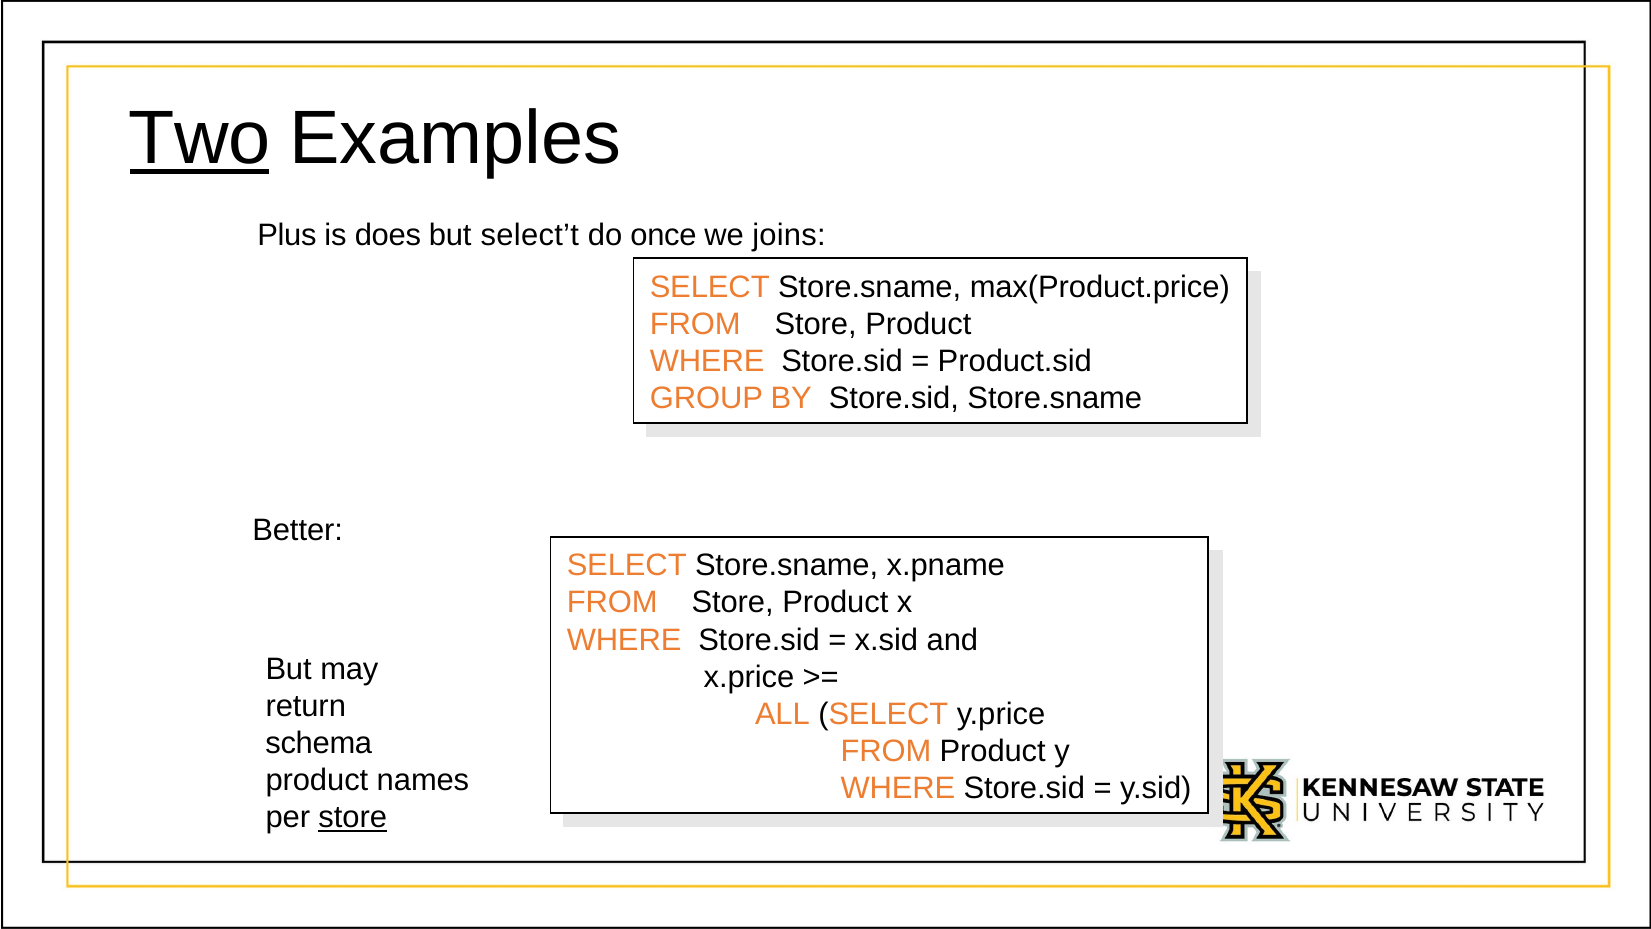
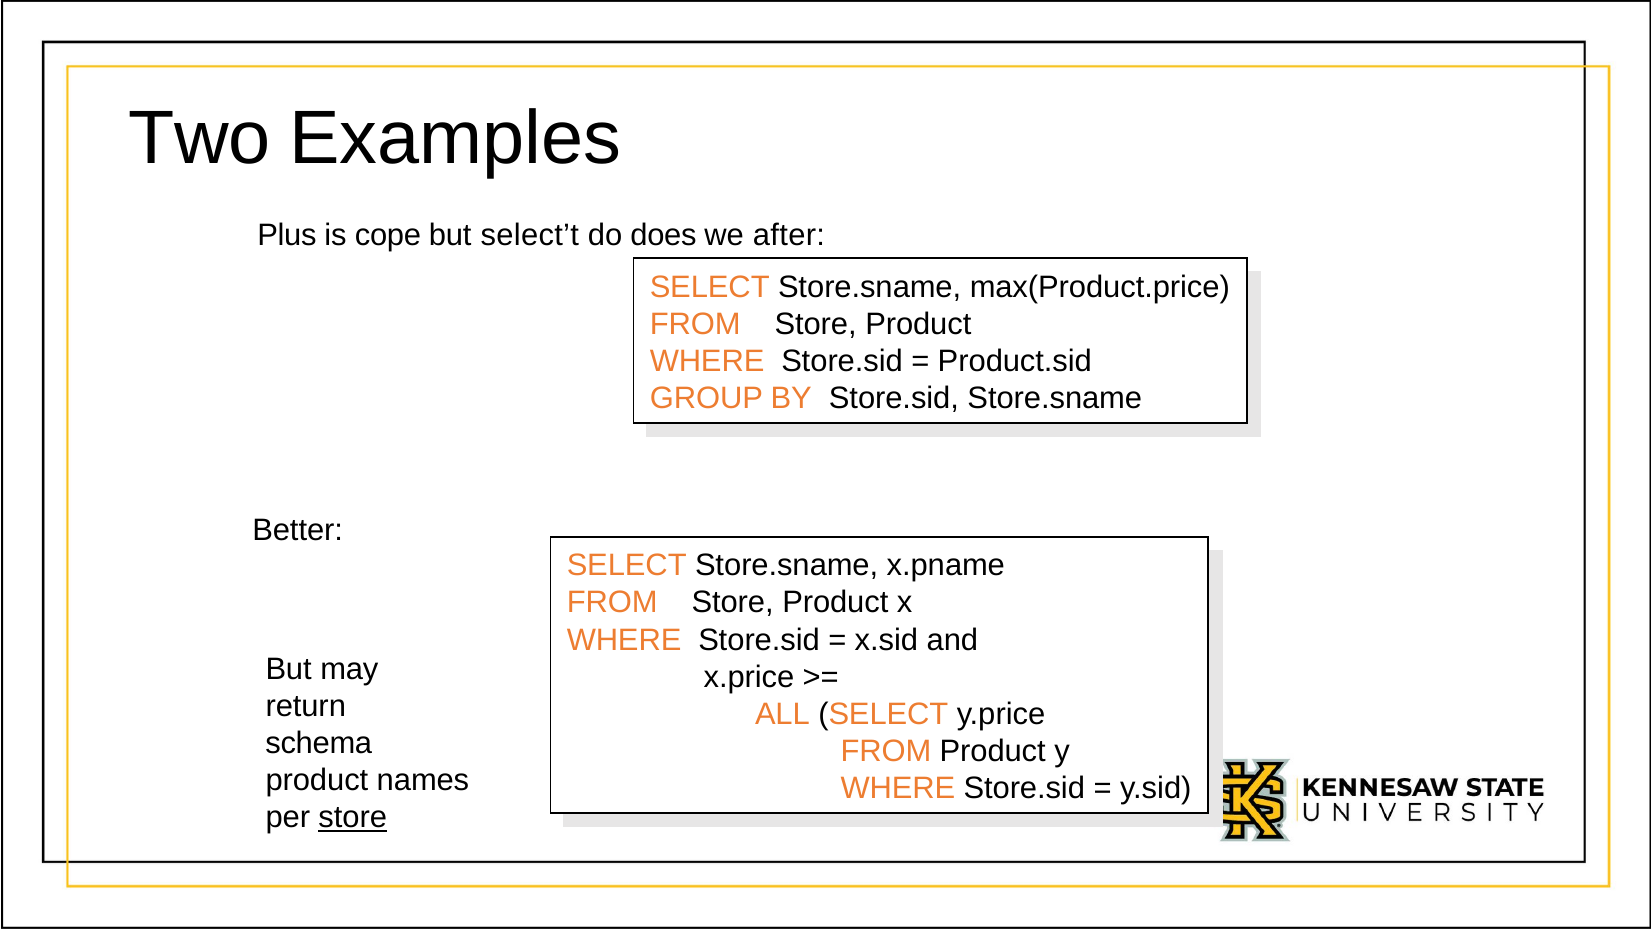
Two underline: present -> none
does: does -> cope
once: once -> does
joins: joins -> after
